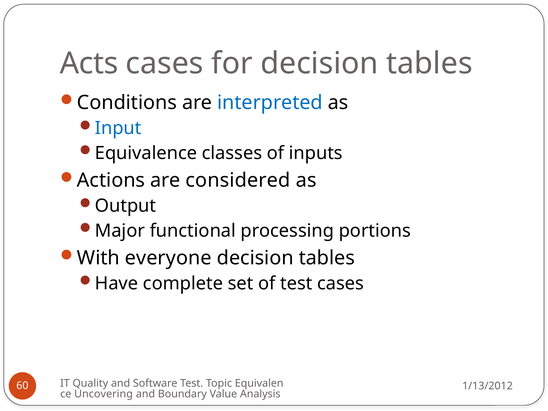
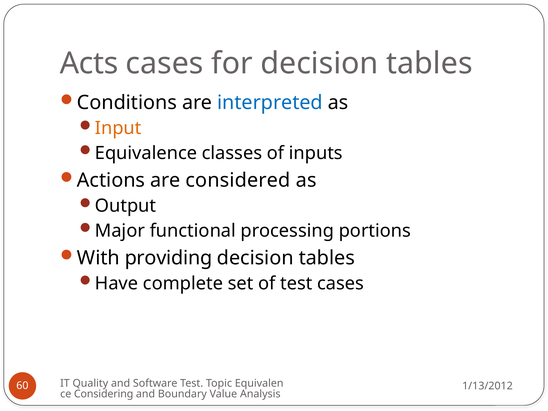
Input colour: blue -> orange
everyone: everyone -> providing
Uncovering: Uncovering -> Considering
